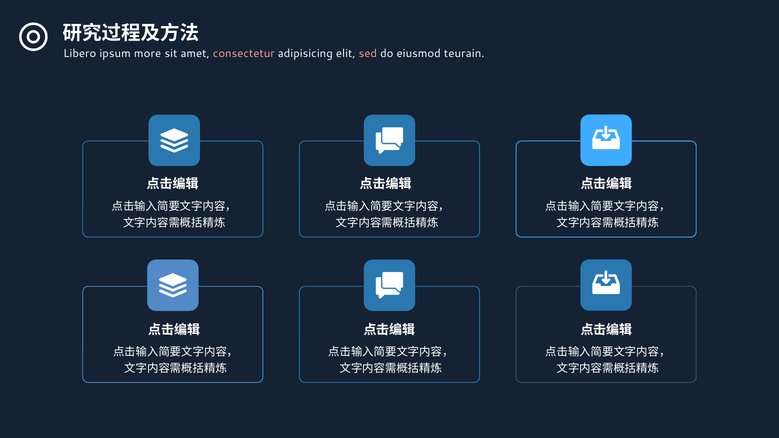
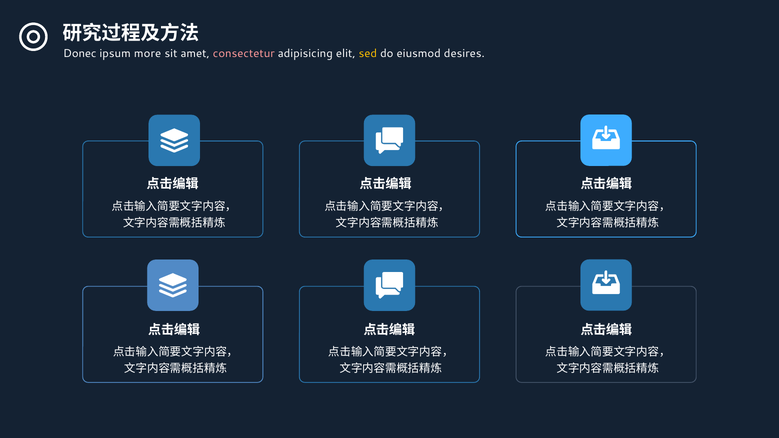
Libero: Libero -> Donec
sed colour: pink -> yellow
teurain: teurain -> desires
